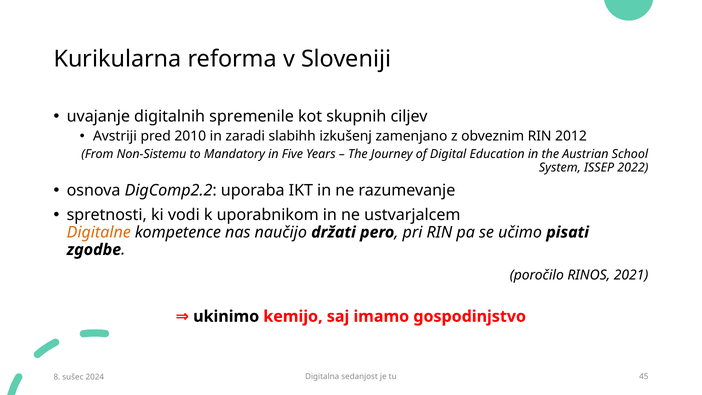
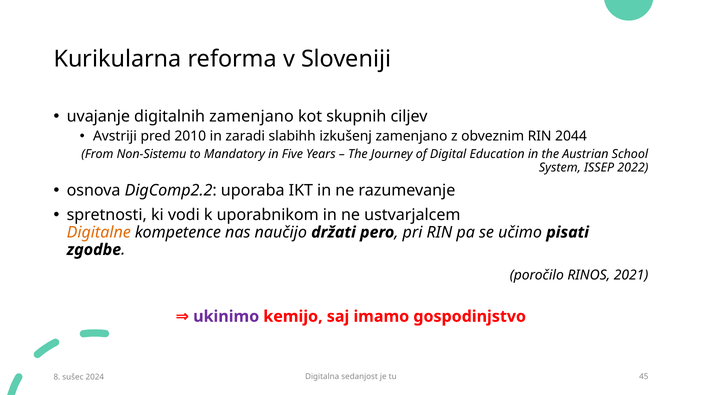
digitalnih spremenile: spremenile -> zamenjano
2012: 2012 -> 2044
ukinimo colour: black -> purple
